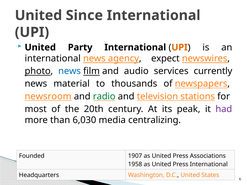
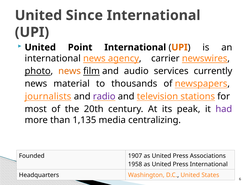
Party: Party -> Point
expect: expect -> carrier
news at (70, 71) colour: blue -> orange
newsroom: newsroom -> journalists
radio colour: green -> purple
6,030: 6,030 -> 1,135
